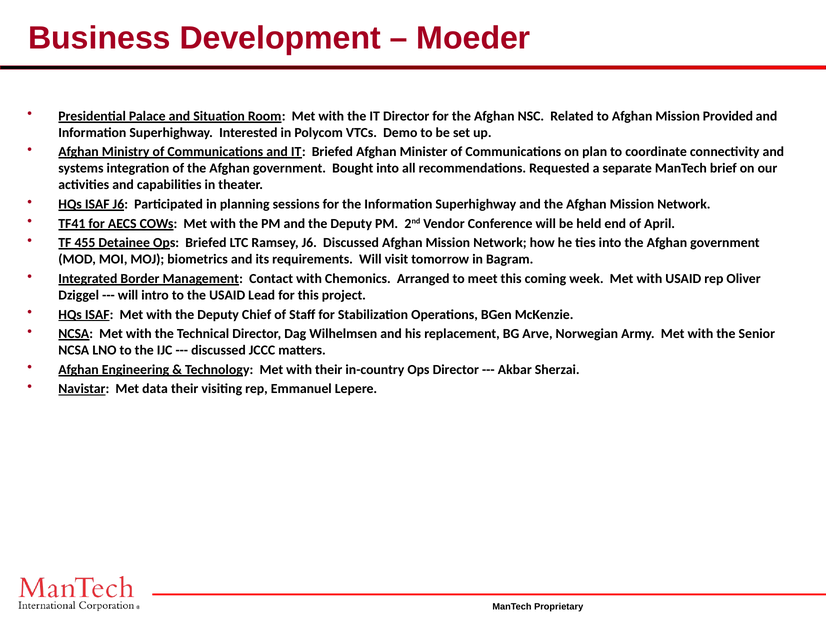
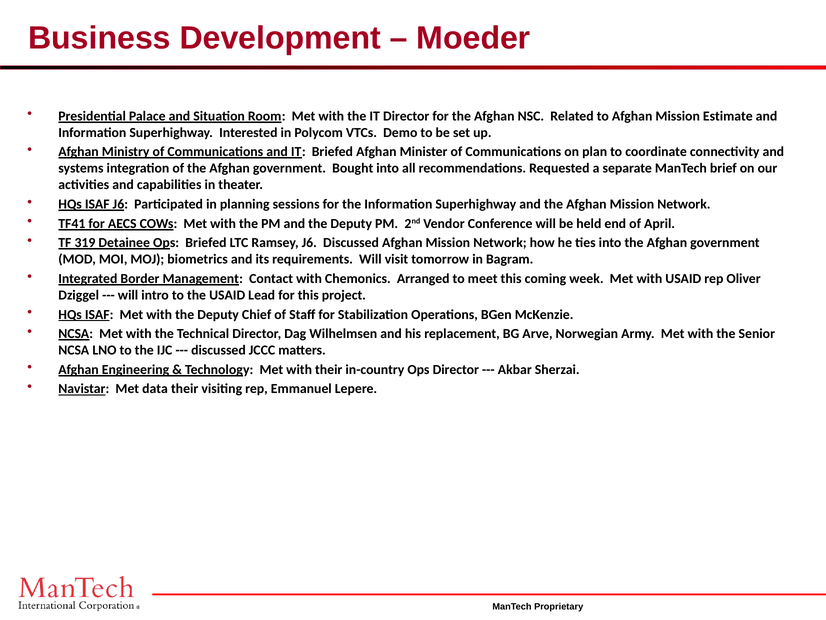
Provided: Provided -> Estimate
455: 455 -> 319
